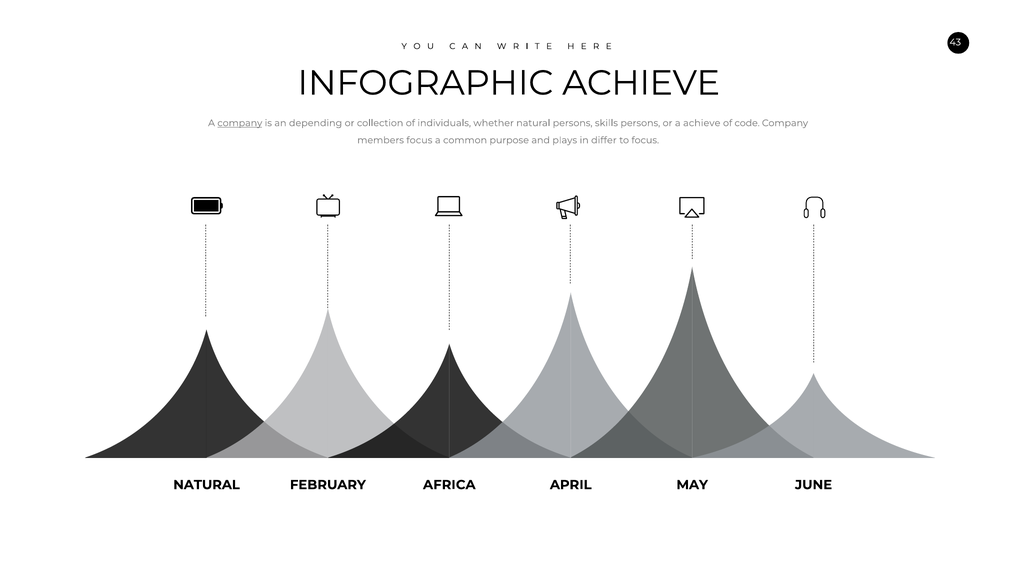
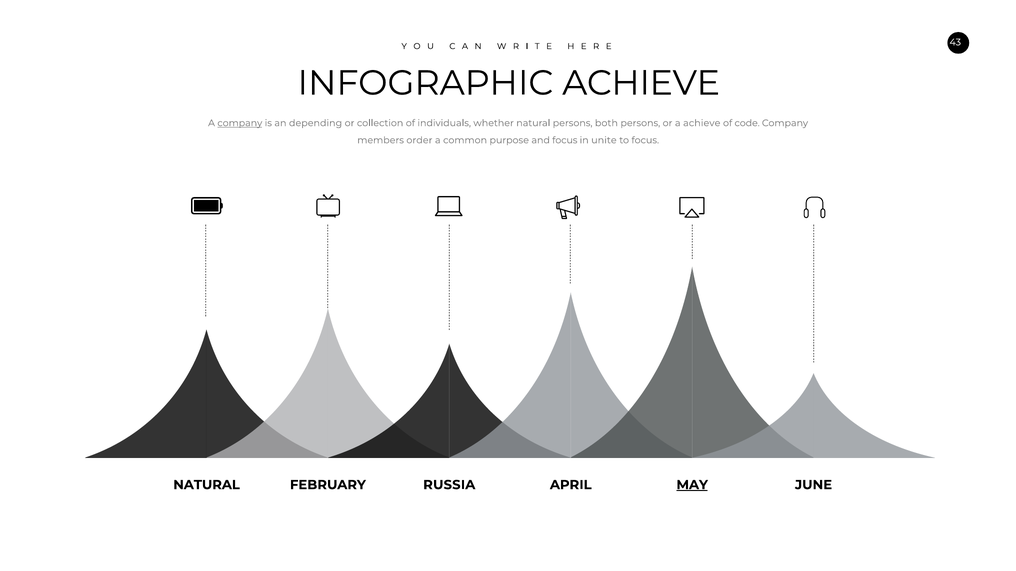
skills: skills -> both
members focus: focus -> order
and plays: plays -> focus
differ: differ -> unite
AFRICA: AFRICA -> RUSSIA
MAY underline: none -> present
